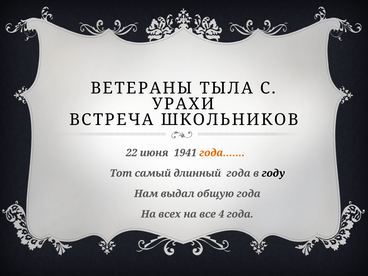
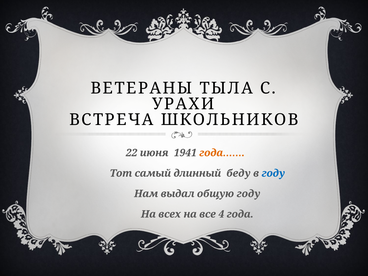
длинный года: года -> беду
году at (273, 173) colour: black -> blue
общую года: года -> году
